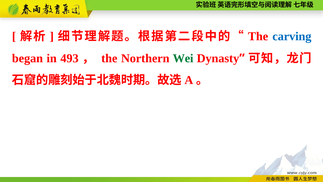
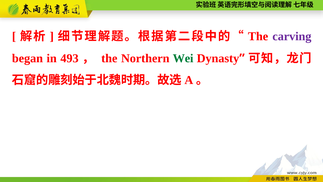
carving colour: blue -> purple
